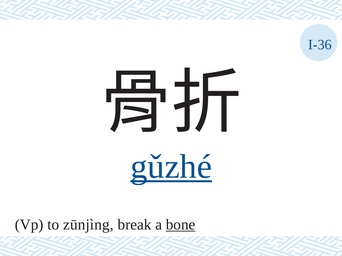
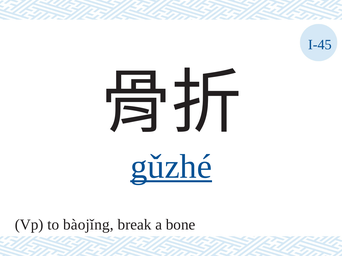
I-36: I-36 -> I-45
zūnjìng: zūnjìng -> bàojǐng
bone underline: present -> none
